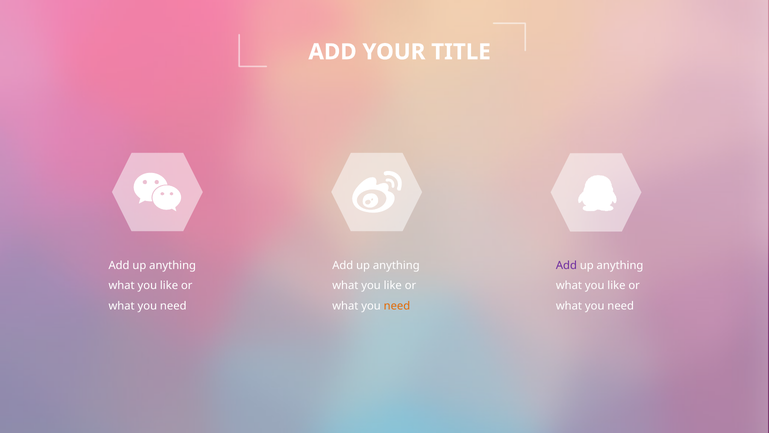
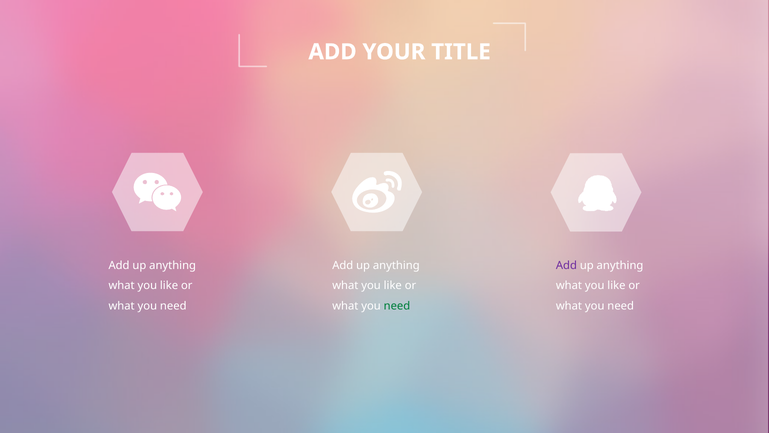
need at (397, 306) colour: orange -> green
